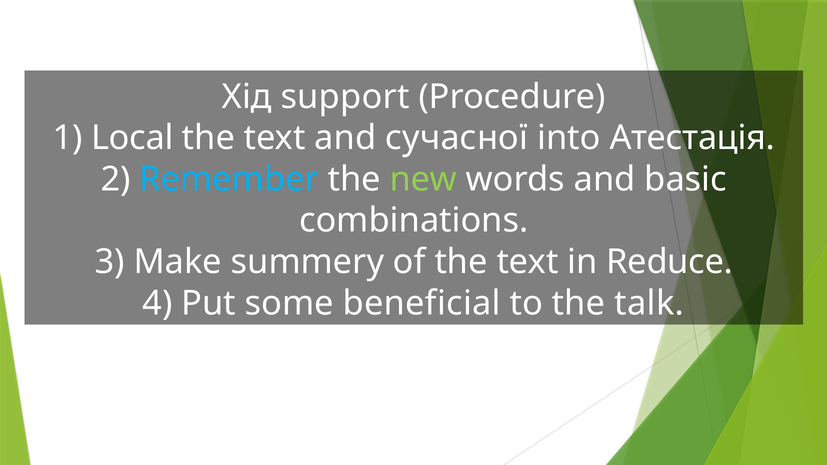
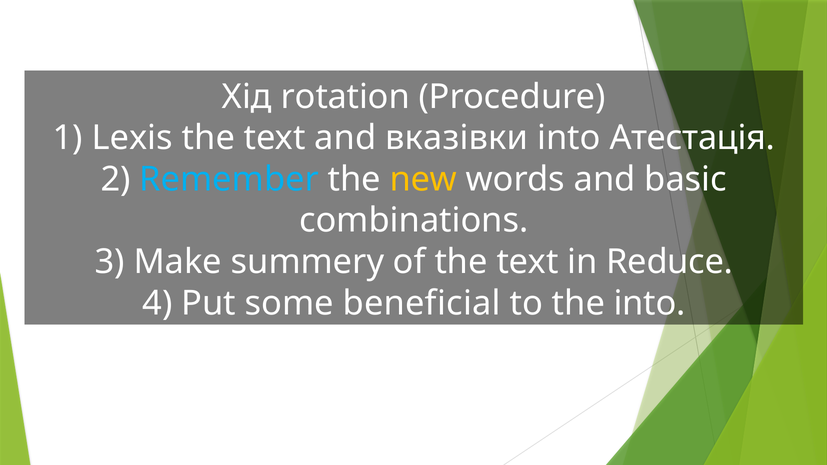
support: support -> rotation
Local: Local -> Lexis
сучасної: сучасної -> вказівки
new colour: light green -> yellow
the talk: talk -> into
